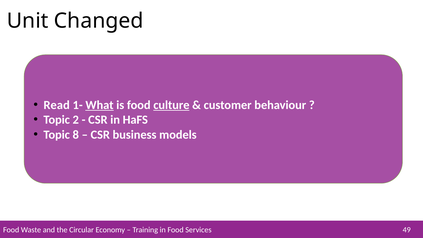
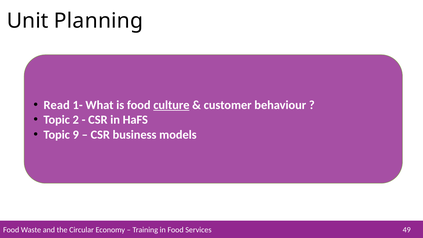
Changed: Changed -> Planning
What underline: present -> none
8: 8 -> 9
